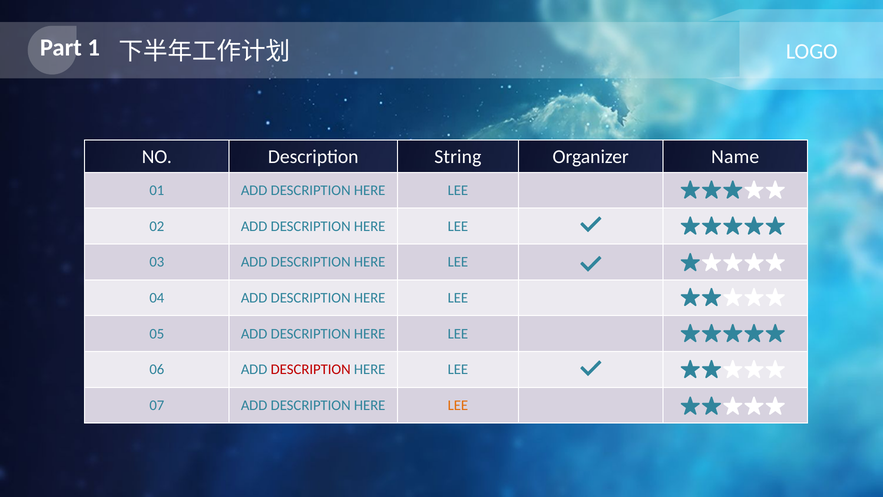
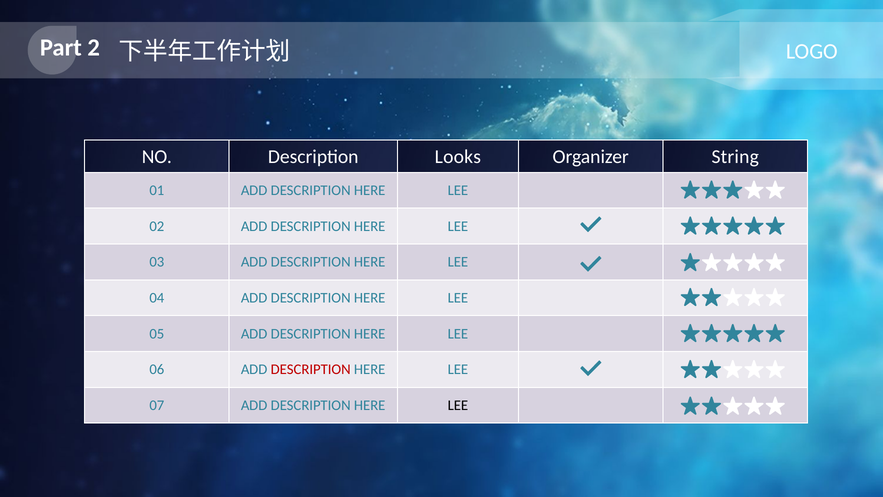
1: 1 -> 2
String: String -> Looks
Name: Name -> String
LEE at (458, 405) colour: orange -> black
